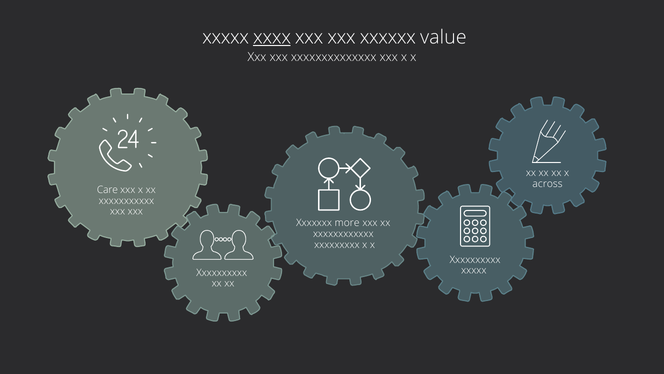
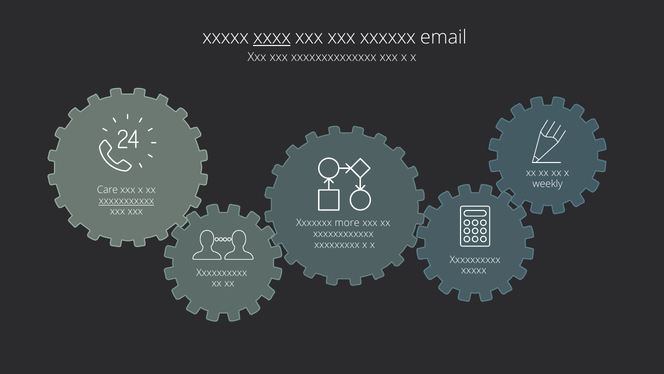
value: value -> email
across: across -> weekly
xxxxxxxxxxx underline: none -> present
